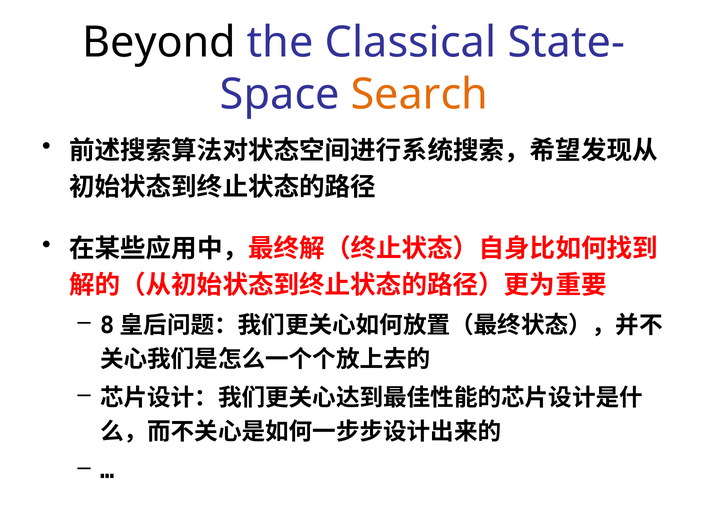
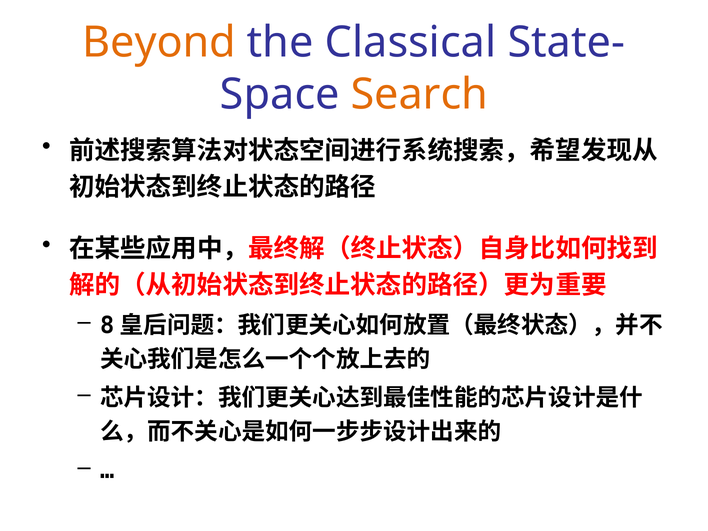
Beyond colour: black -> orange
